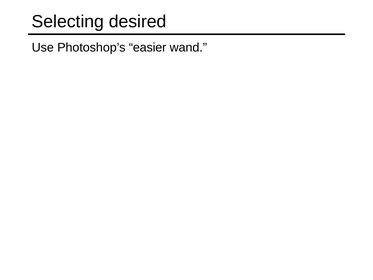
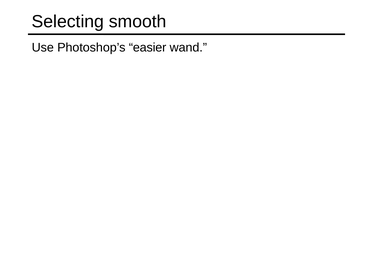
desired: desired -> smooth
